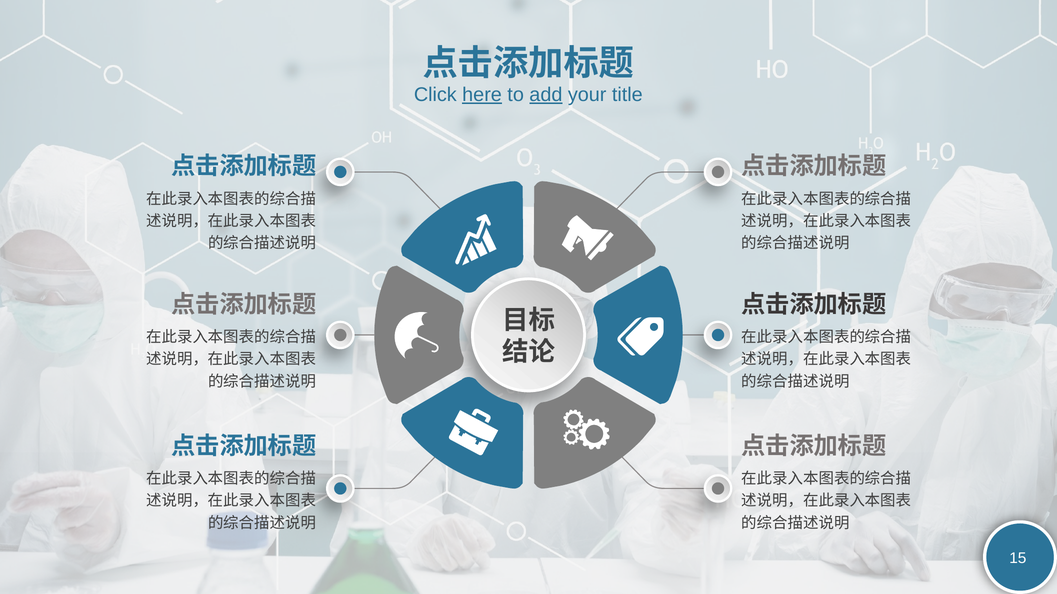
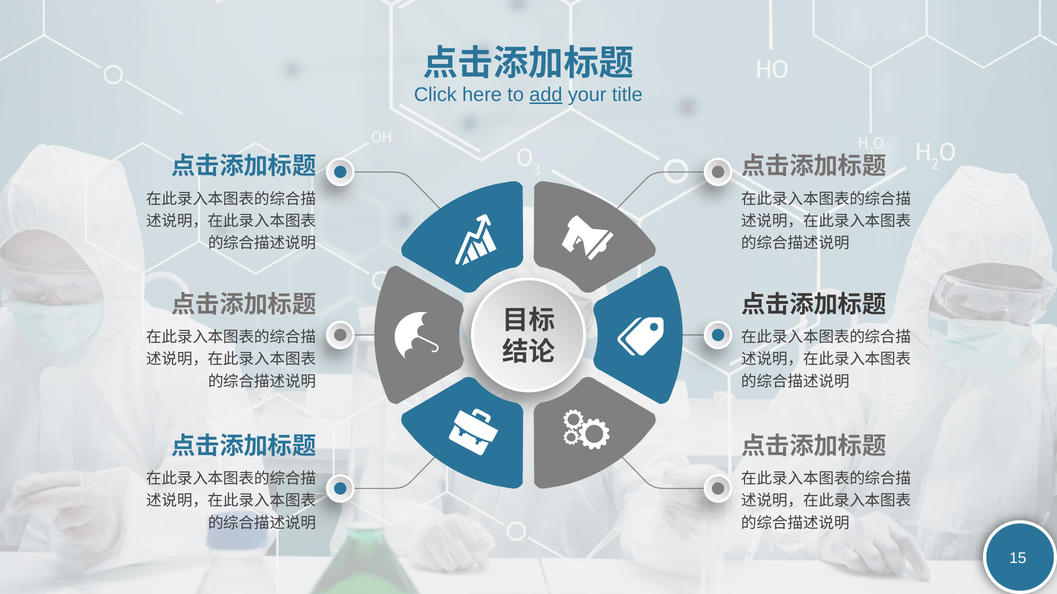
here underline: present -> none
